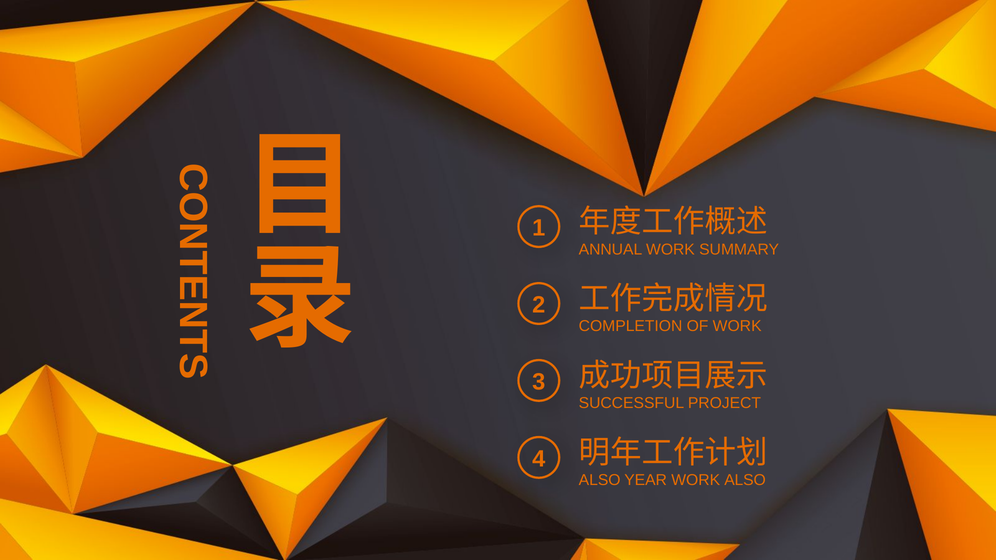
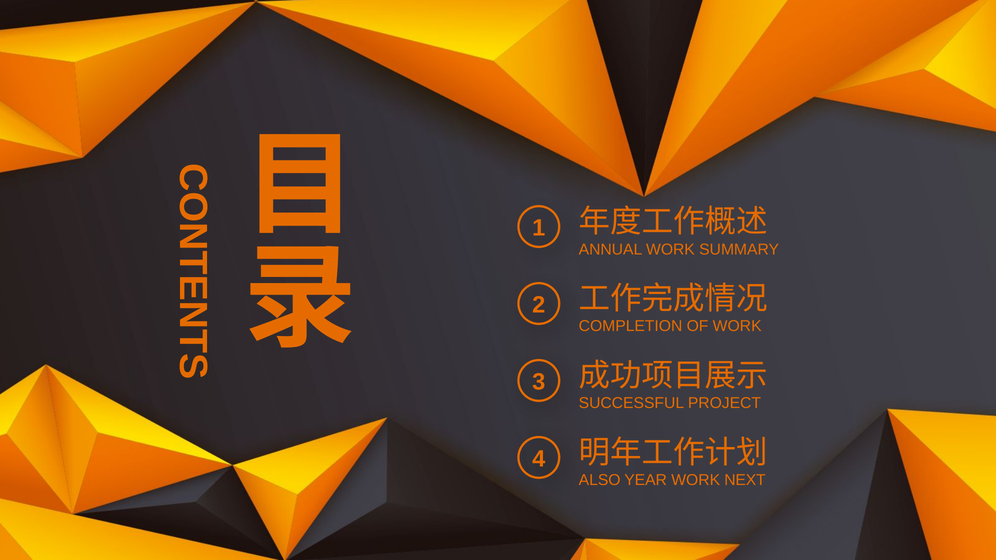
WORK ALSO: ALSO -> NEXT
